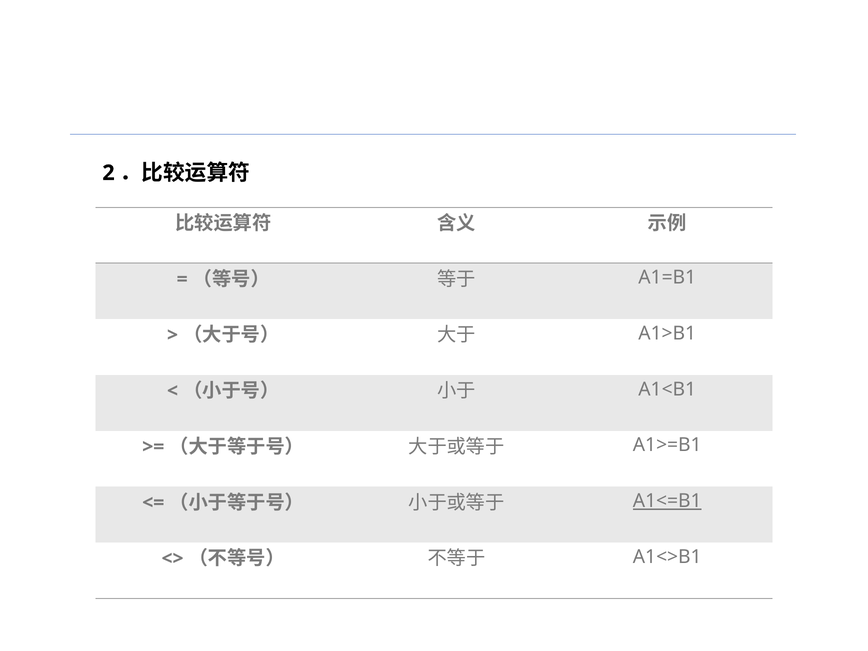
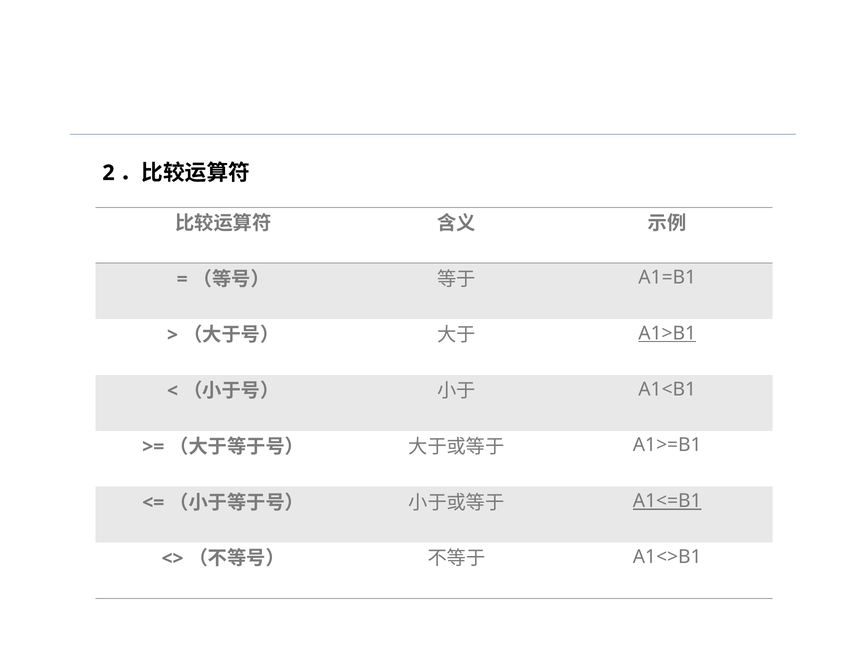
A1>B1 underline: none -> present
